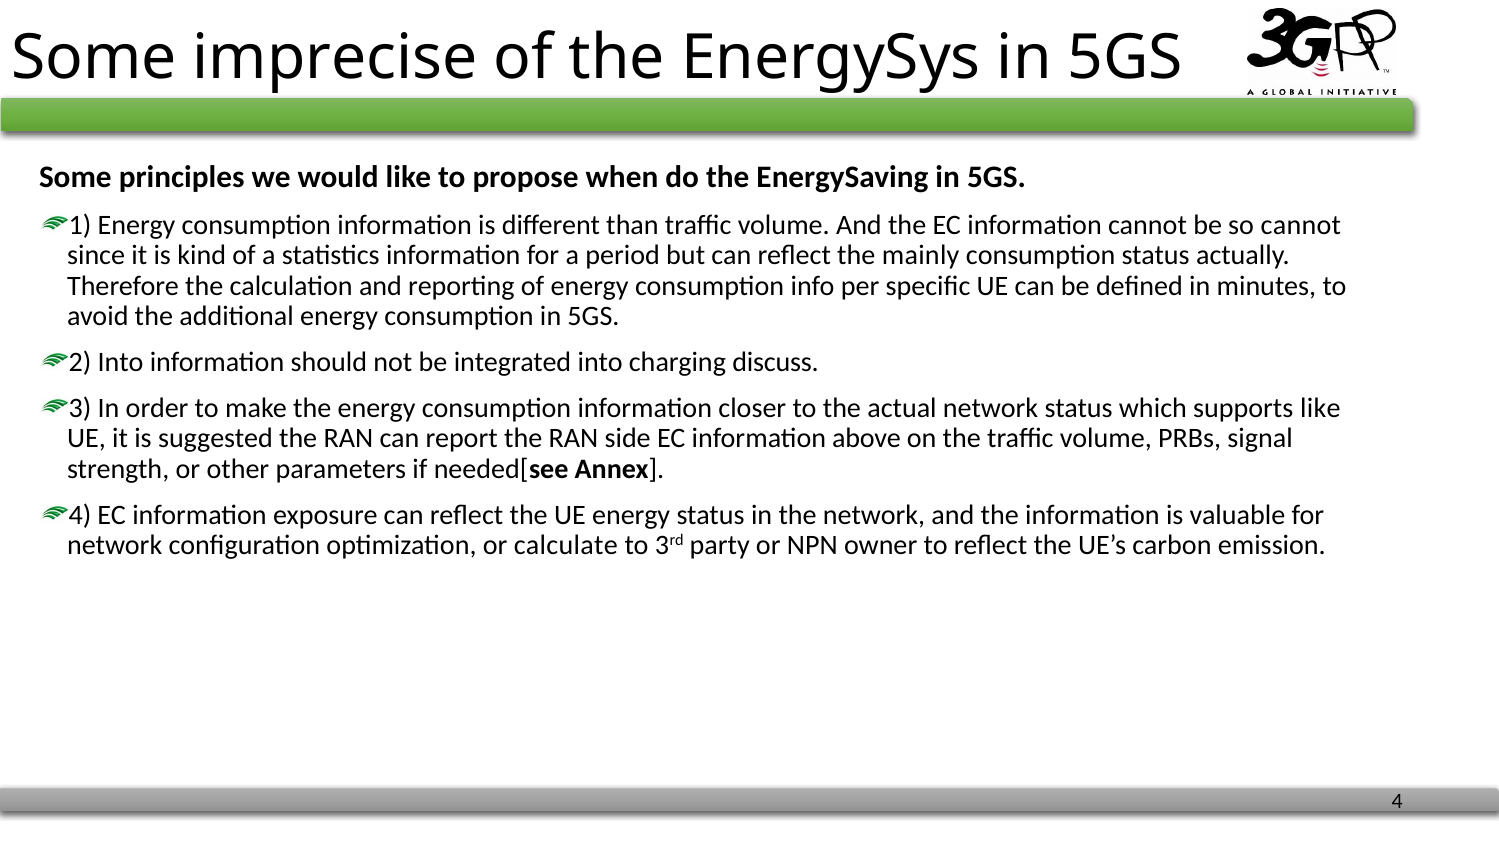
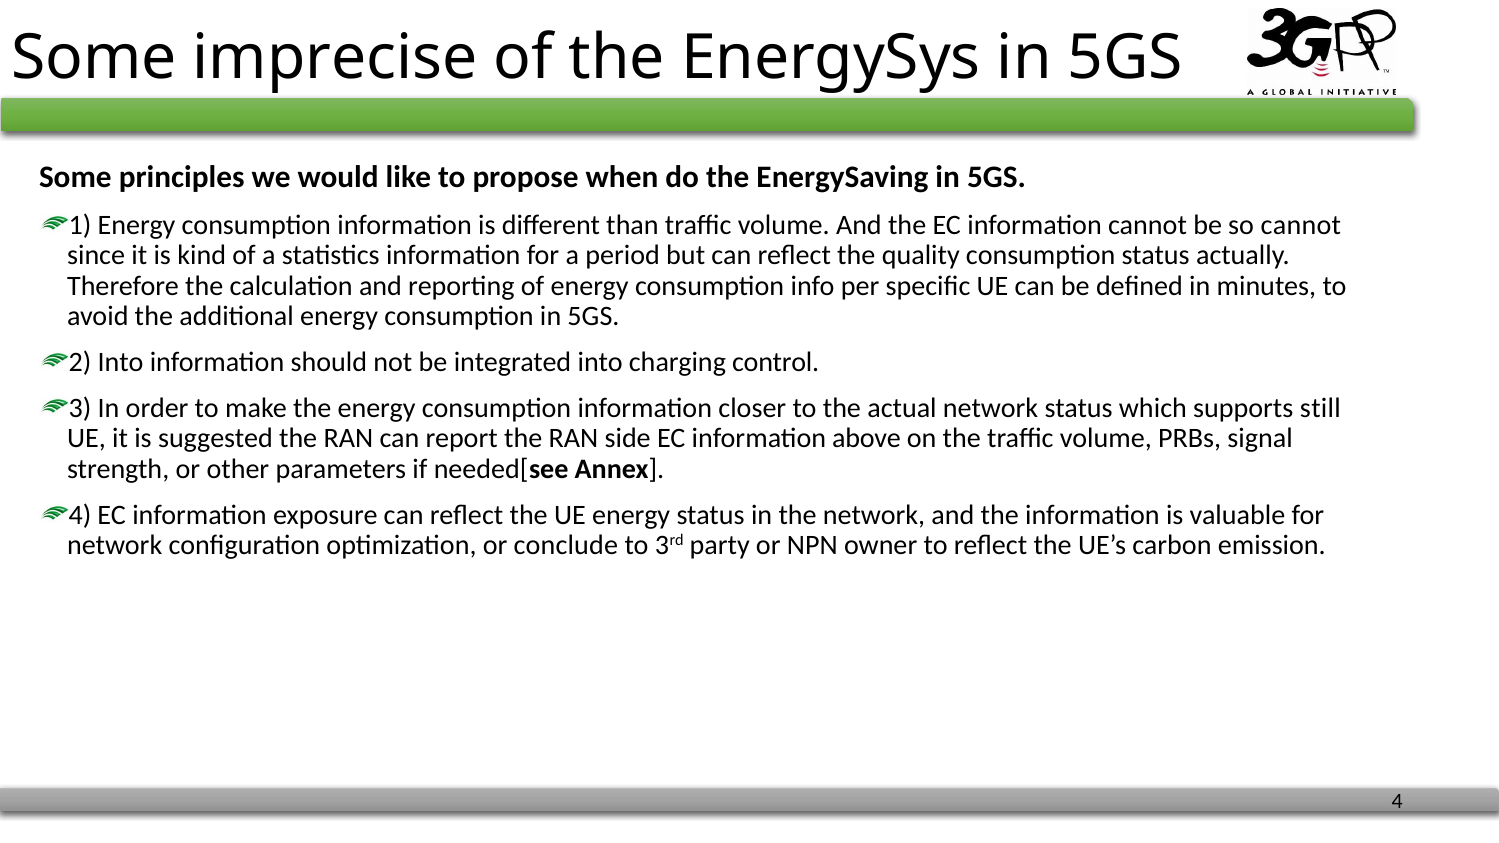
mainly: mainly -> quality
discuss: discuss -> control
supports like: like -> still
calculate: calculate -> conclude
